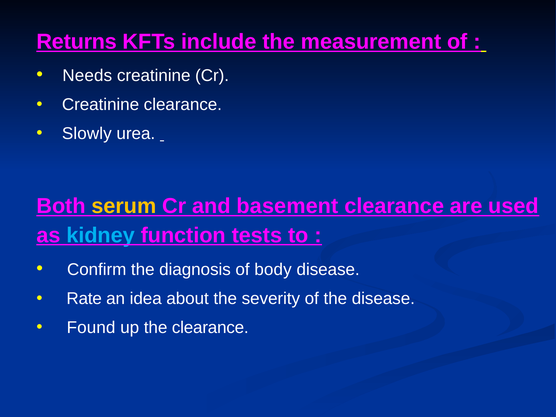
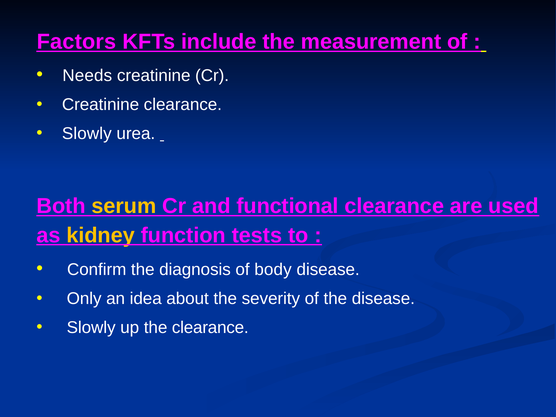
Returns: Returns -> Factors
basement: basement -> functional
kidney colour: light blue -> yellow
Rate: Rate -> Only
Found at (91, 328): Found -> Slowly
